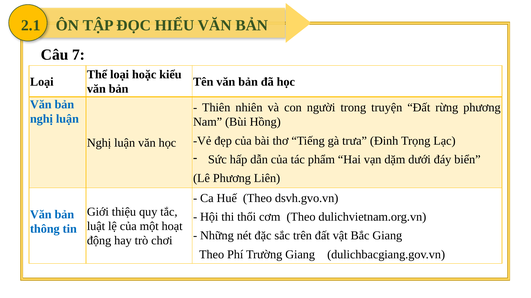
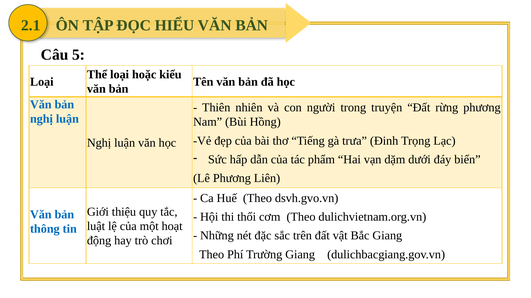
7: 7 -> 5
